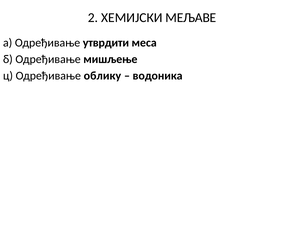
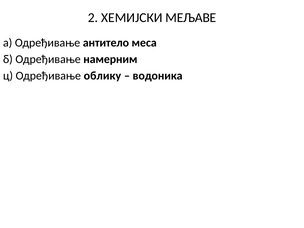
утврдити: утврдити -> антитело
мишљење: мишљење -> намерним
